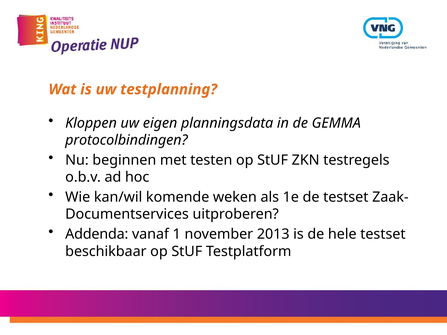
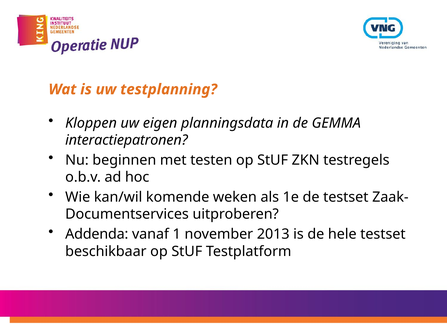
protocolbindingen: protocolbindingen -> interactiepatronen
